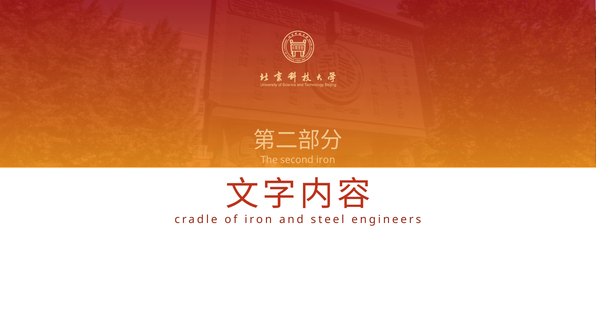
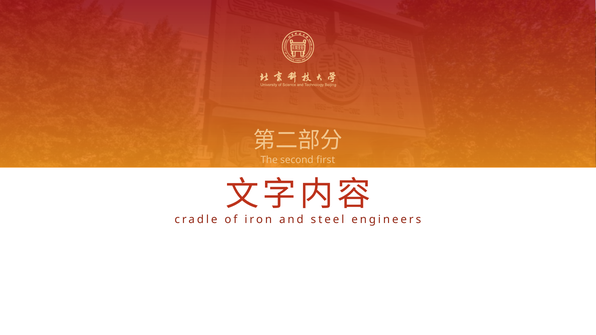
second iron: iron -> first
